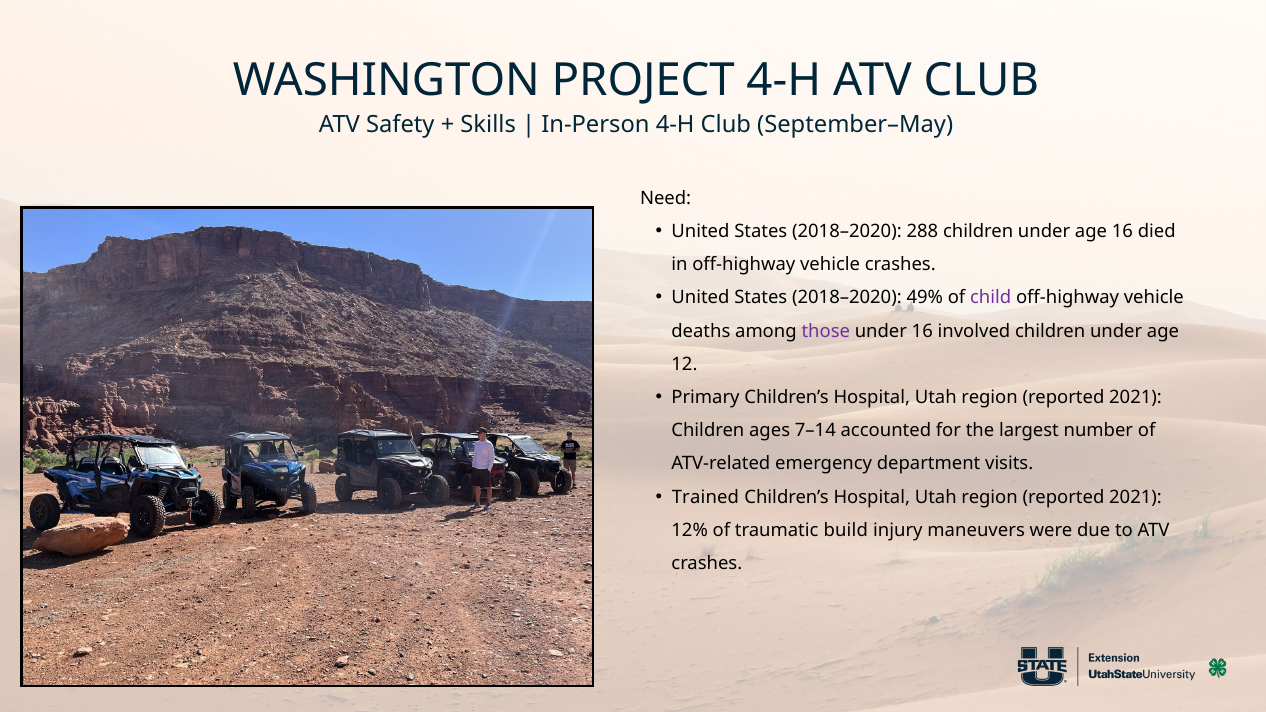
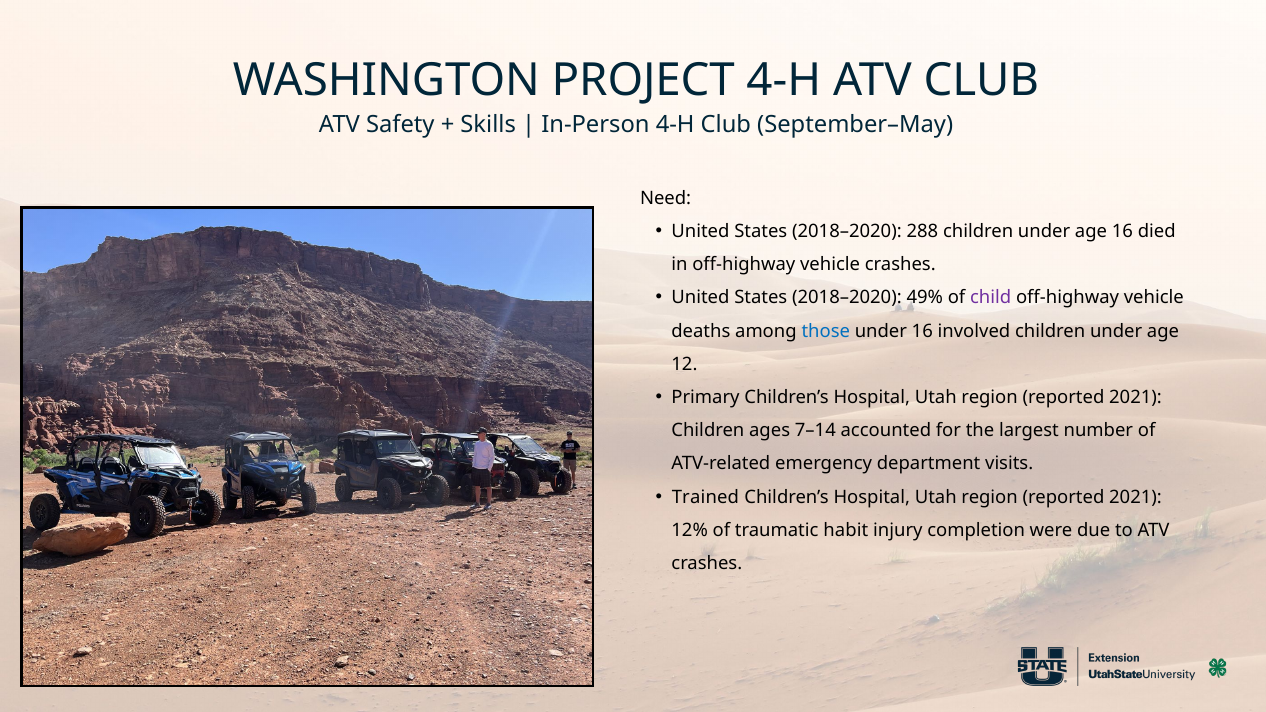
those colour: purple -> blue
build: build -> habit
maneuvers: maneuvers -> completion
